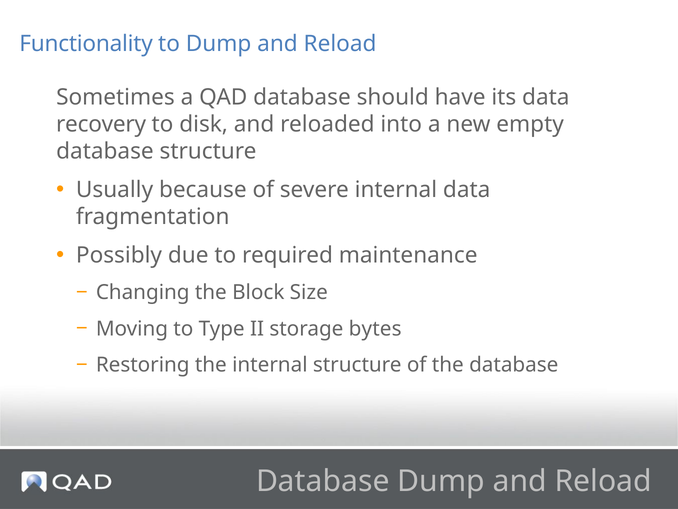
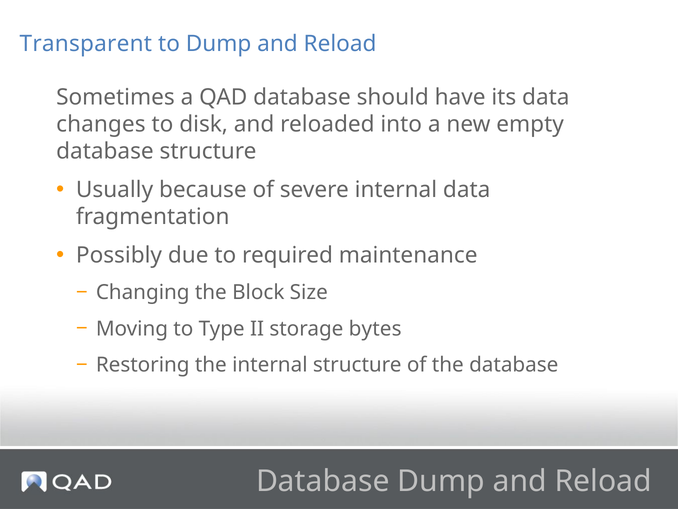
Functionality: Functionality -> Transparent
recovery: recovery -> changes
